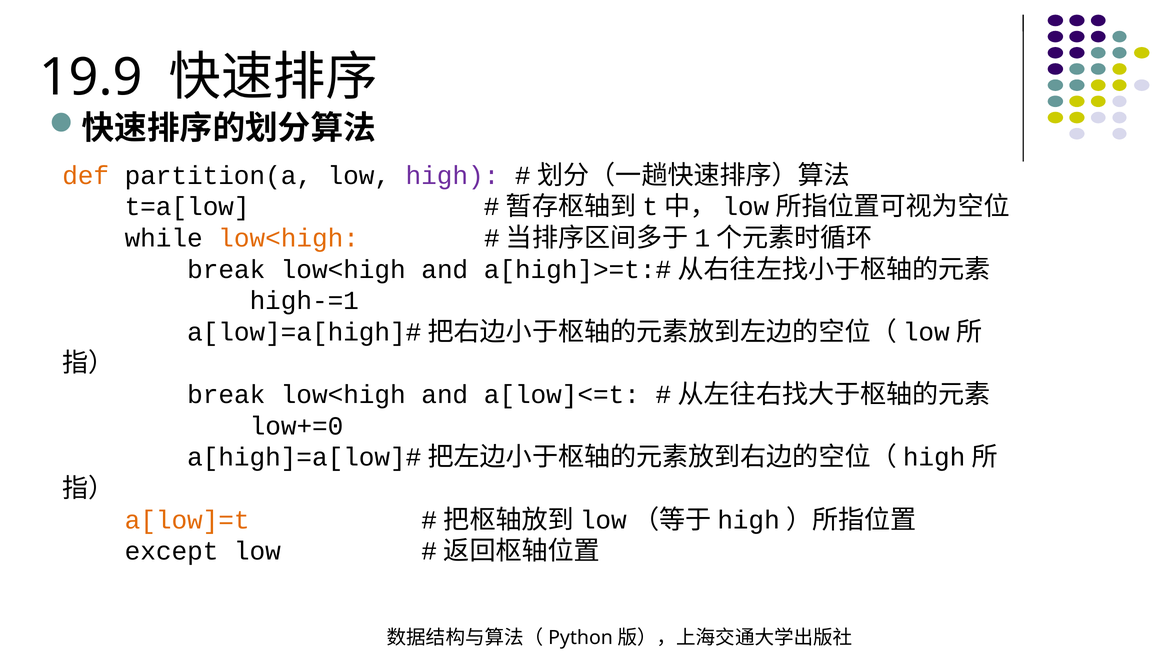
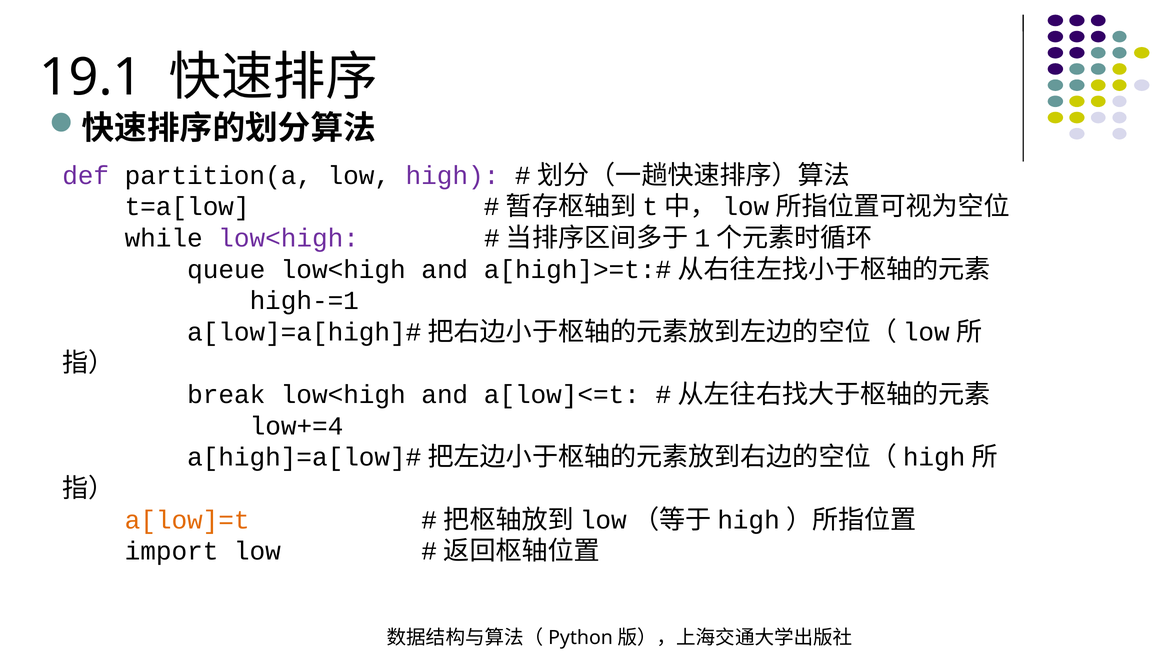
19.9: 19.9 -> 19.1
def colour: orange -> purple
low<high at (289, 238) colour: orange -> purple
break at (226, 269): break -> queue
low+=0: low+=0 -> low+=4
except: except -> import
